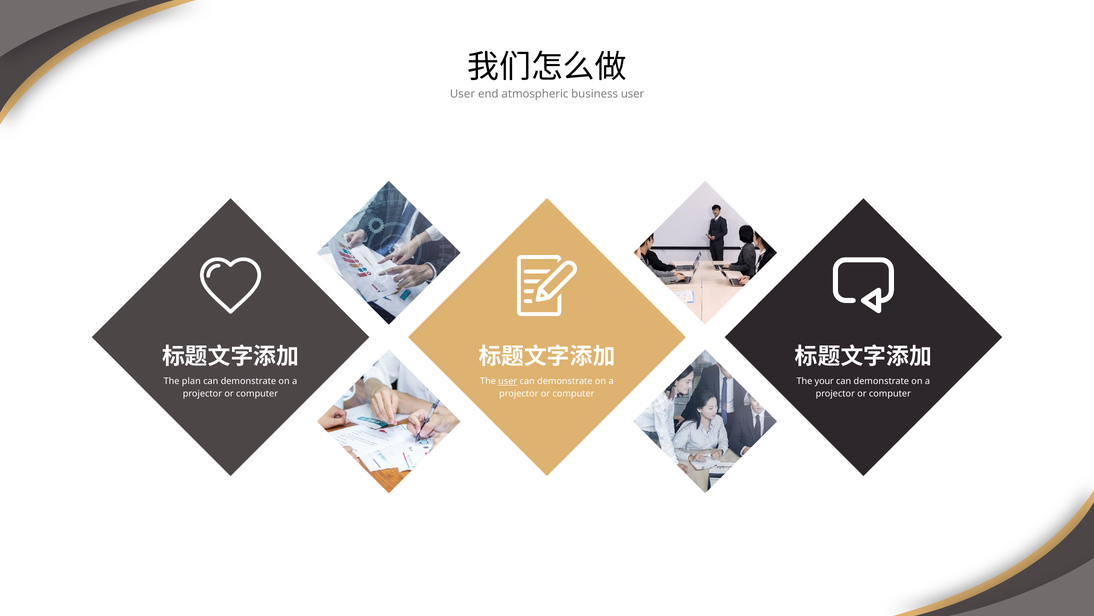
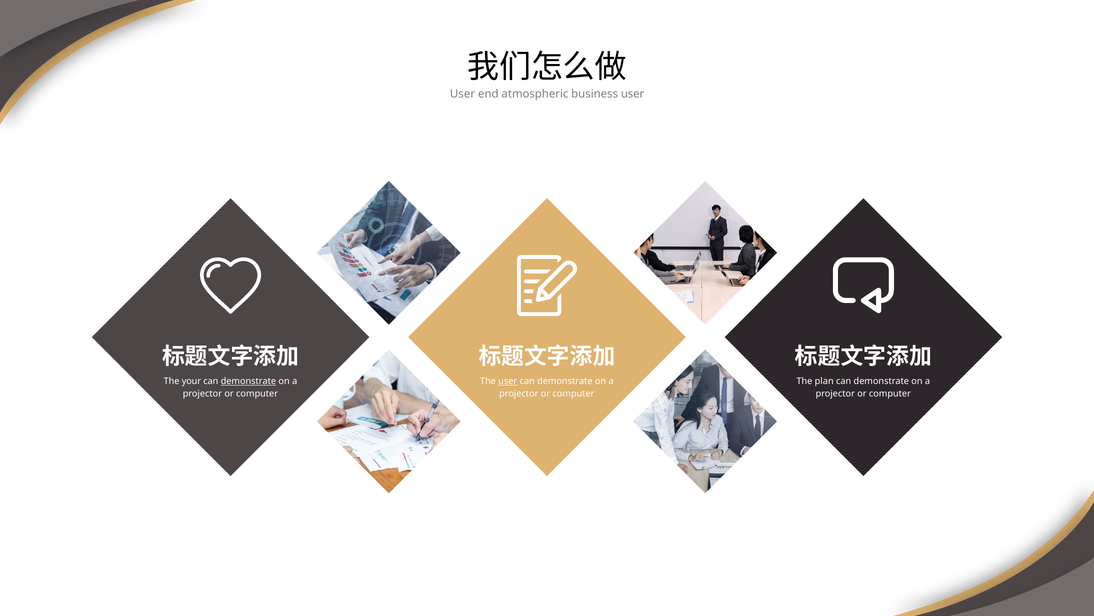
plan: plan -> your
demonstrate at (248, 381) underline: none -> present
your: your -> plan
